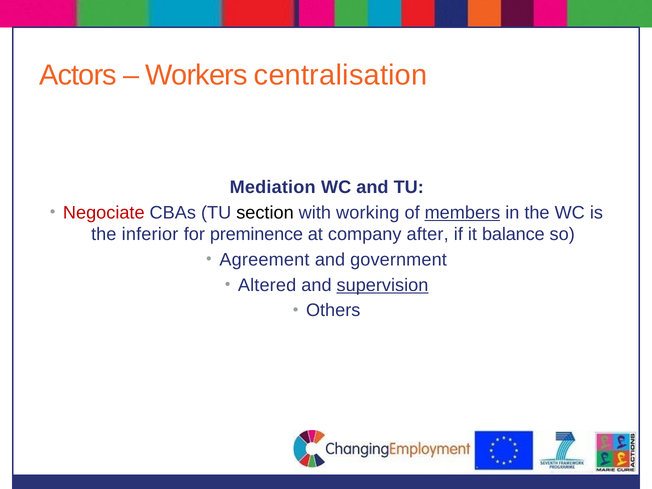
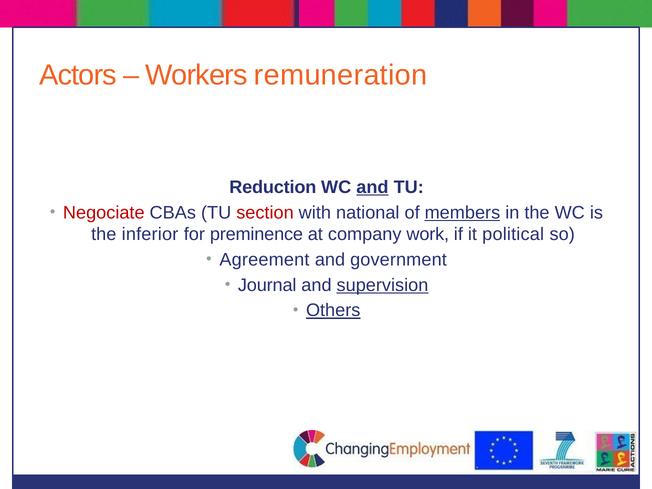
centralisation: centralisation -> remuneration
Mediation: Mediation -> Reduction
and at (372, 187) underline: none -> present
section colour: black -> red
working: working -> national
after: after -> work
balance: balance -> political
Altered: Altered -> Journal
Others underline: none -> present
